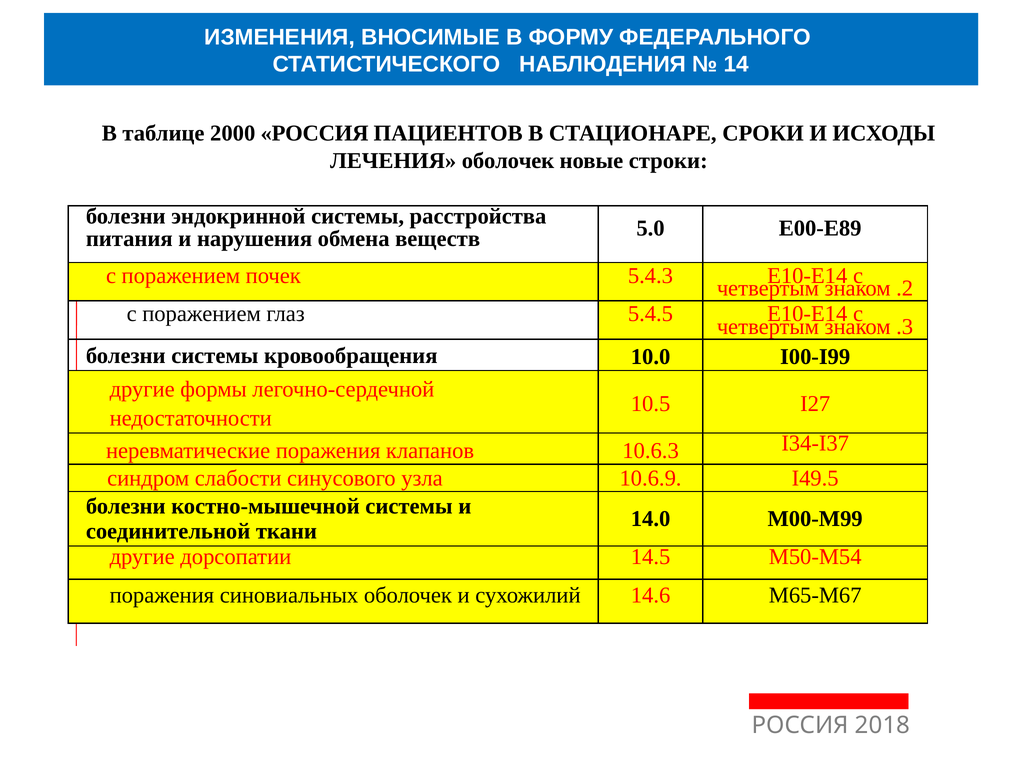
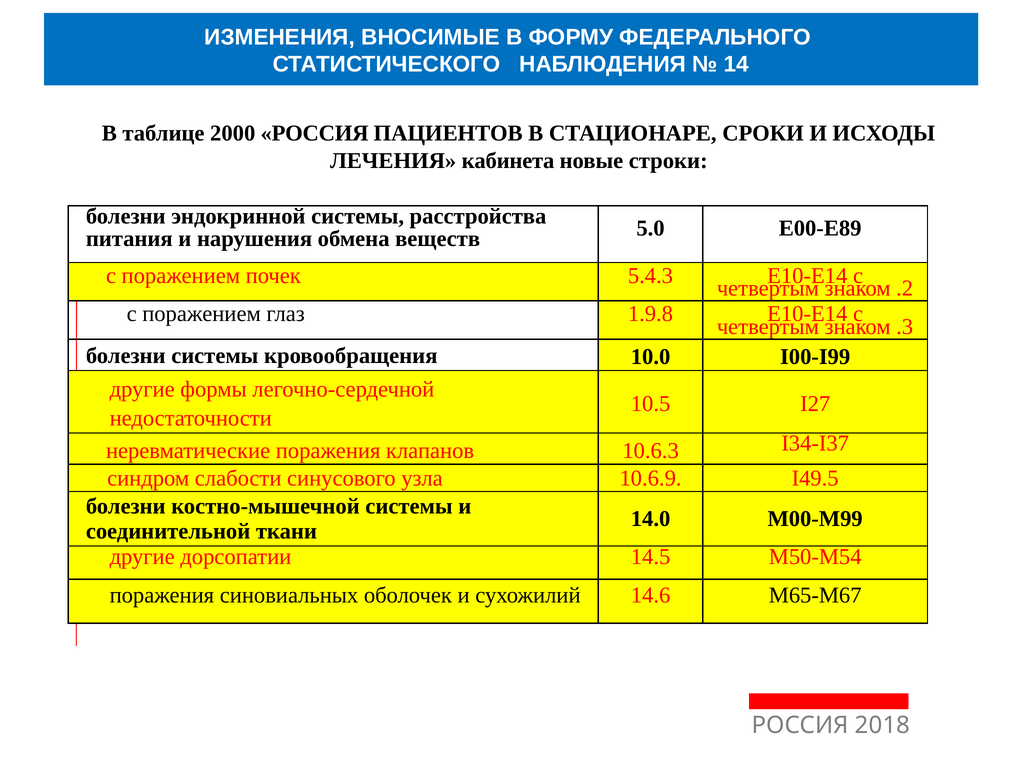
ЛЕЧЕНИЯ оболочек: оболочек -> кабинета
5.4.5: 5.4.5 -> 1.9.8
